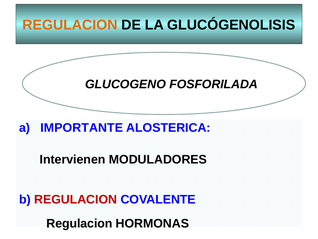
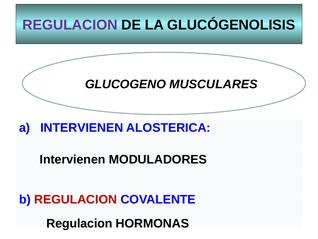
REGULACION at (70, 25) colour: orange -> purple
FOSFORILADA: FOSFORILADA -> MUSCULARES
IMPORTANTE at (82, 127): IMPORTANTE -> INTERVIENEN
